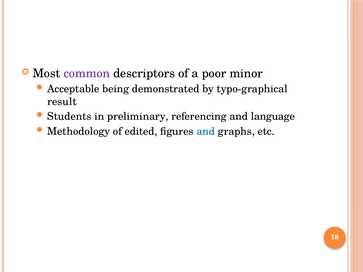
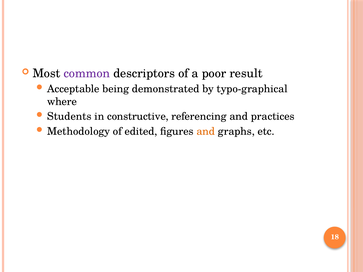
minor: minor -> result
result: result -> where
preliminary: preliminary -> constructive
language: language -> practices
and at (206, 131) colour: blue -> orange
